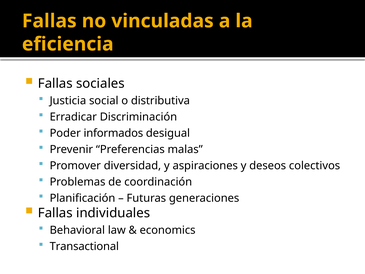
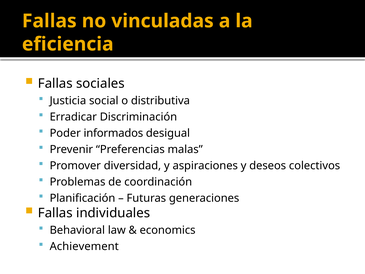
Transactional: Transactional -> Achievement
